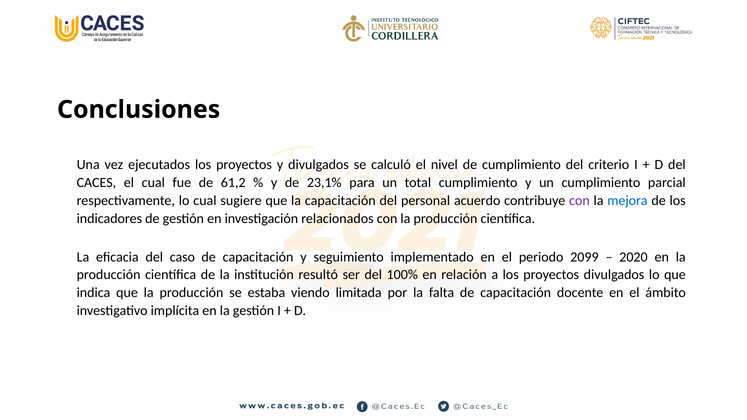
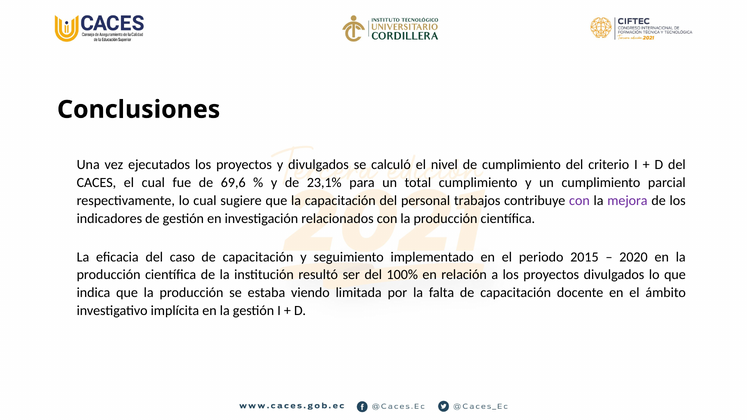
61,2: 61,2 -> 69,6
acuerdo: acuerdo -> trabajos
mejora colour: blue -> purple
2099: 2099 -> 2015
